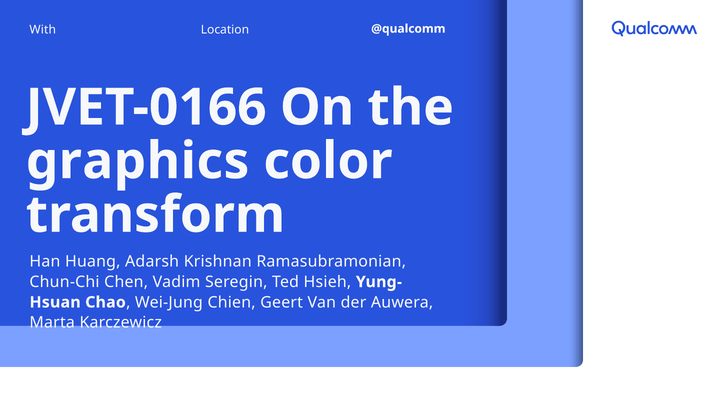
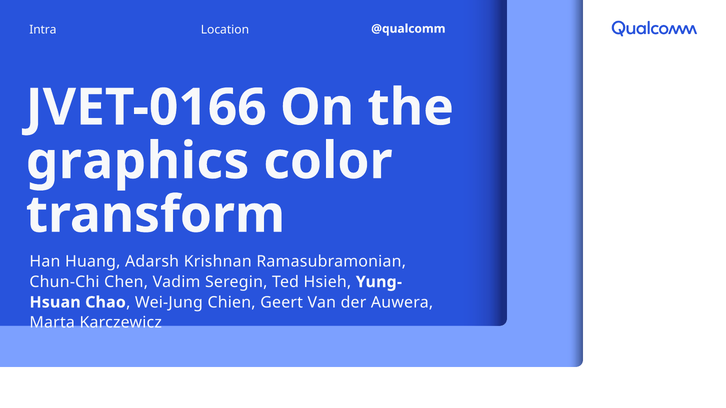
With: With -> Intra
